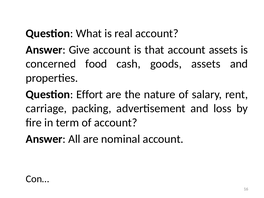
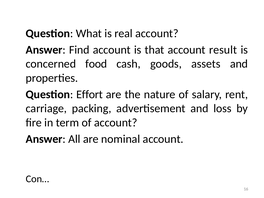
Give: Give -> Find
account assets: assets -> result
